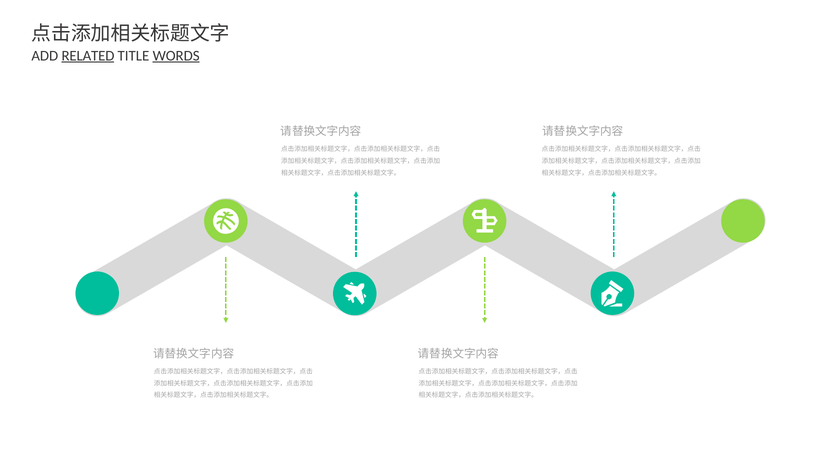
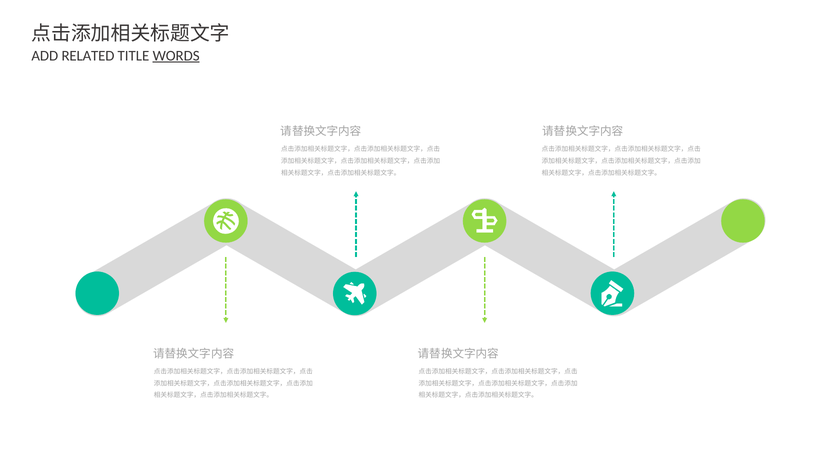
RELATED underline: present -> none
